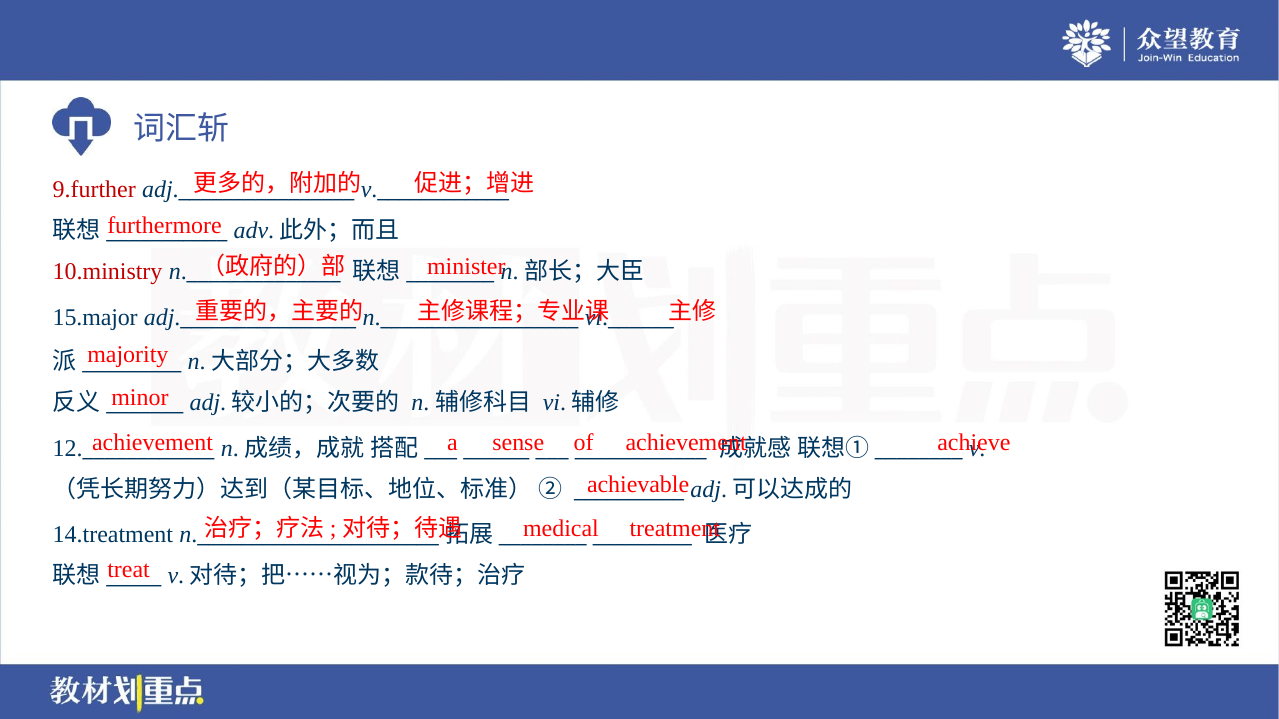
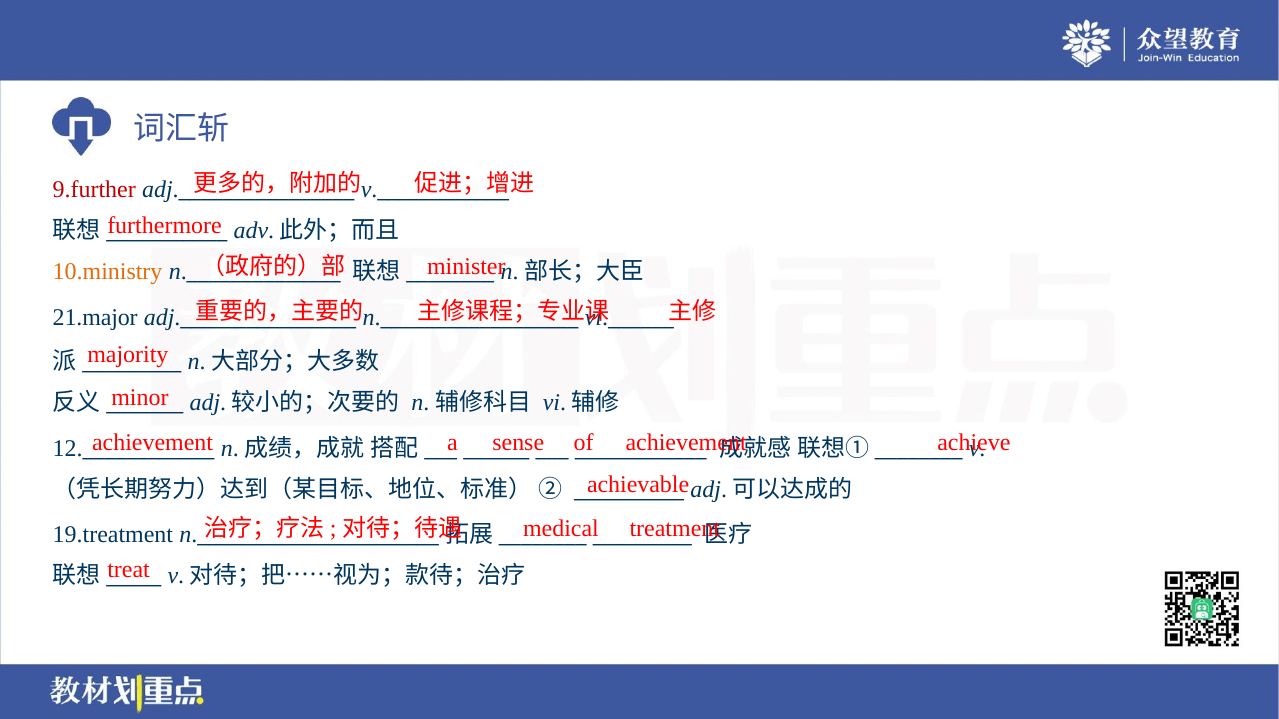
10.ministry colour: red -> orange
15.major: 15.major -> 21.major
14.treatment: 14.treatment -> 19.treatment
